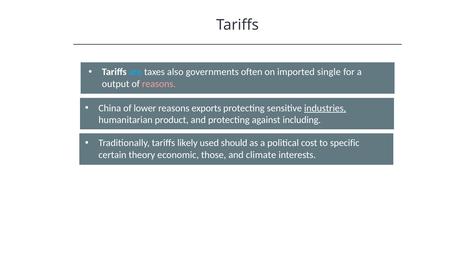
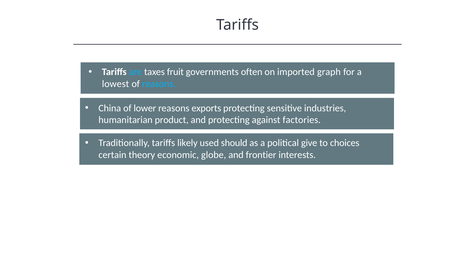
also: also -> fruit
single: single -> graph
output: output -> lowest
reasons at (159, 84) colour: pink -> light blue
industries underline: present -> none
including: including -> factories
cost: cost -> give
specific: specific -> choices
those: those -> globe
climate: climate -> frontier
